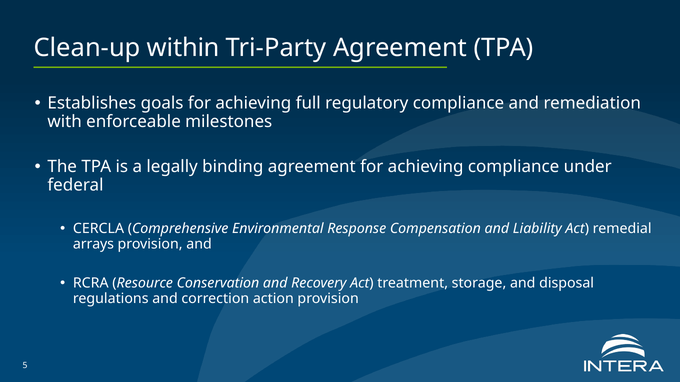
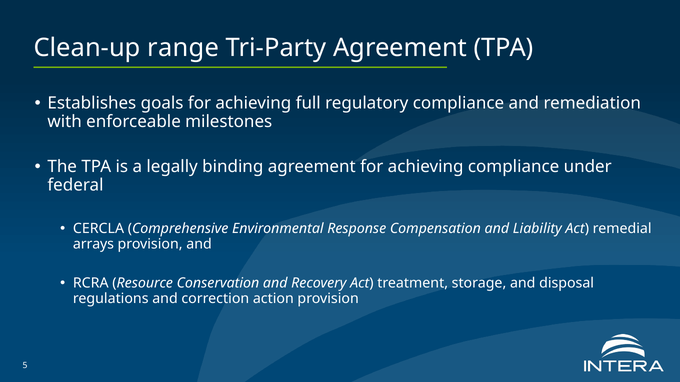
within: within -> range
